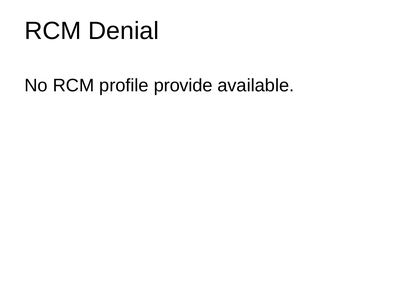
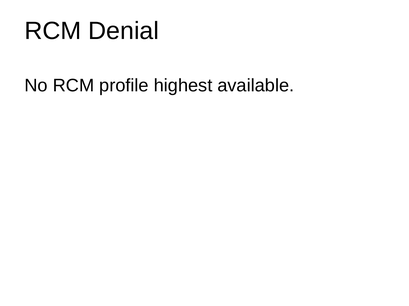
provide: provide -> highest
